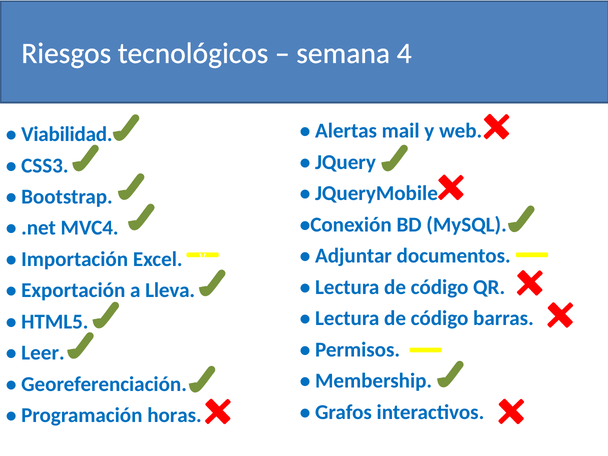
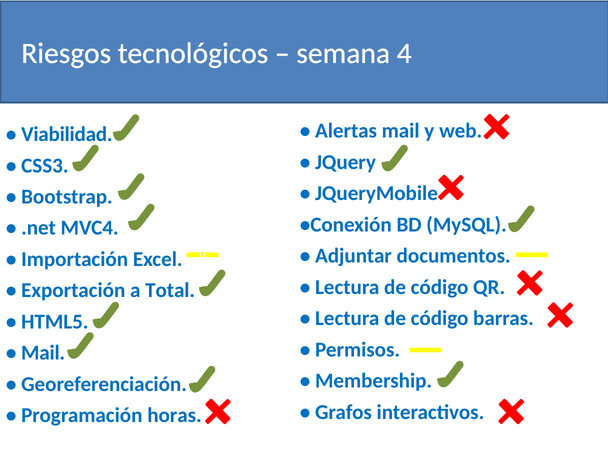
Lleva: Lleva -> Total
Leer at (43, 353): Leer -> Mail
